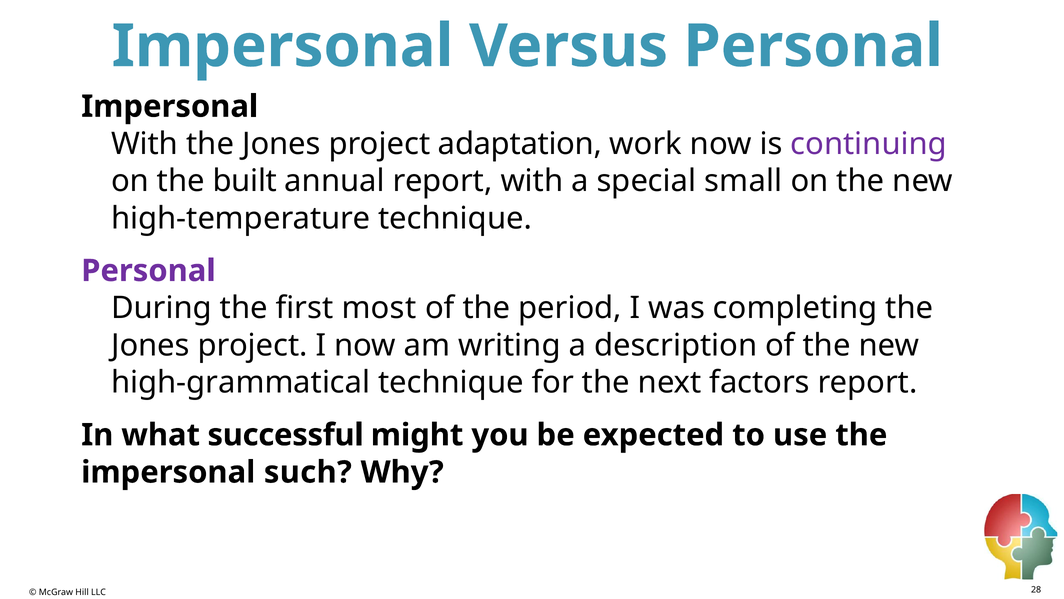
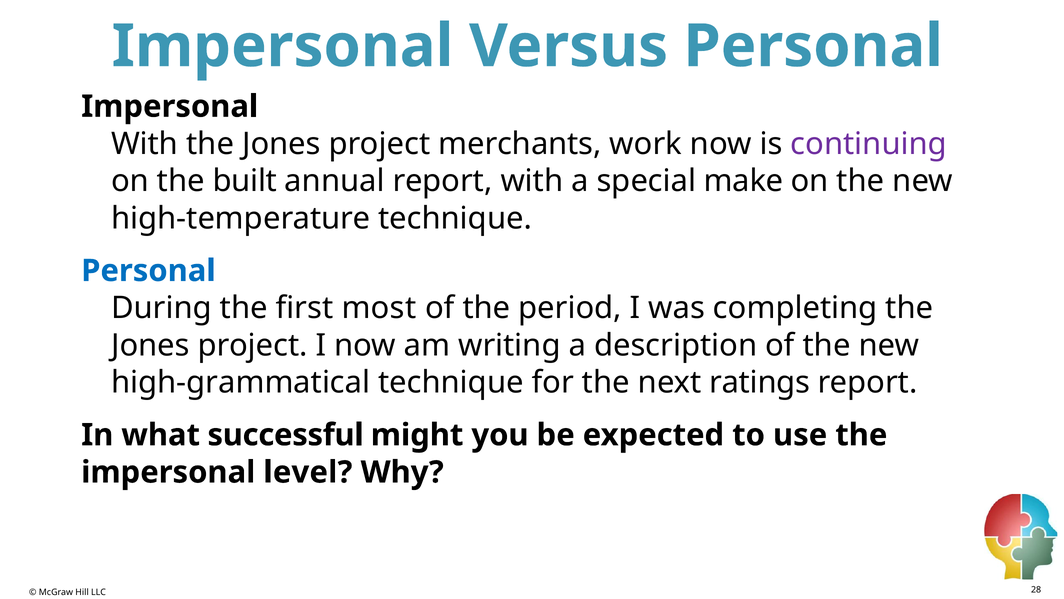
adaptation: adaptation -> merchants
small: small -> make
Personal at (148, 271) colour: purple -> blue
factors: factors -> ratings
such: such -> level
